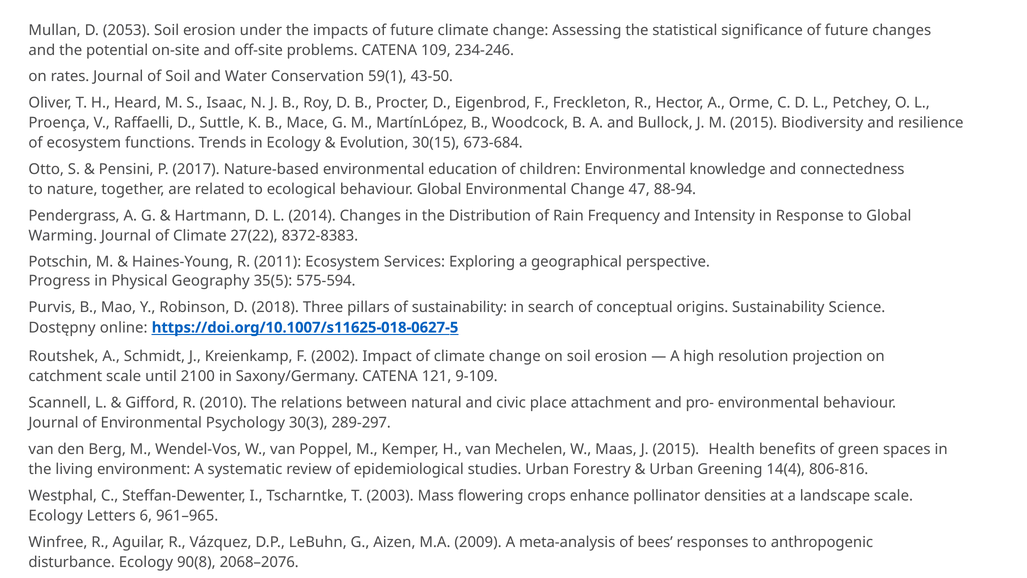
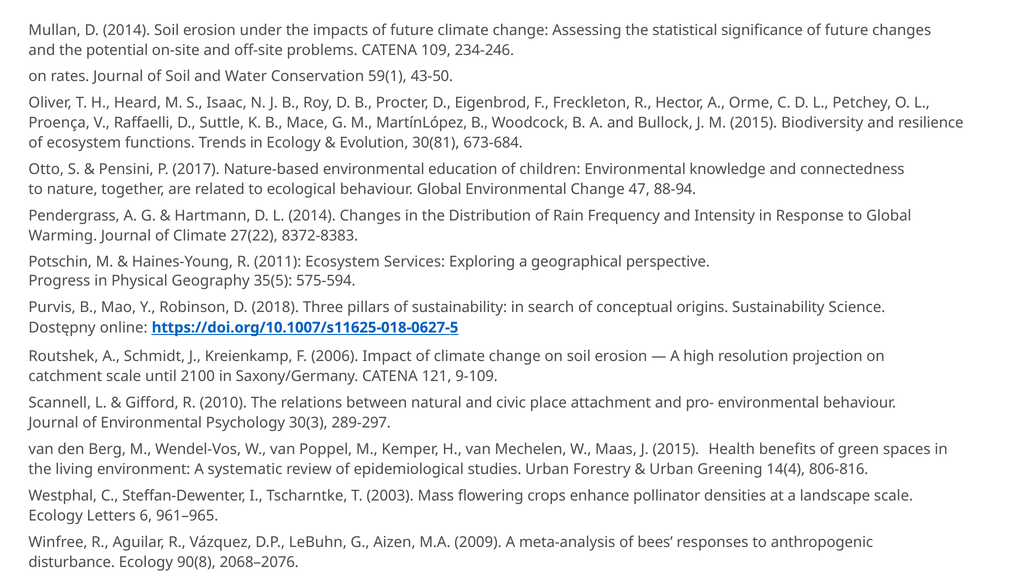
D 2053: 2053 -> 2014
30(15: 30(15 -> 30(81
2002: 2002 -> 2006
